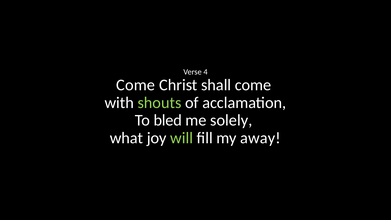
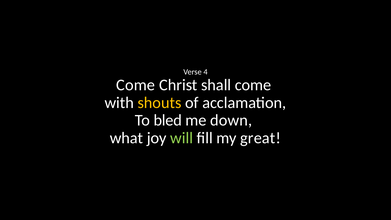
shouts colour: light green -> yellow
solely: solely -> down
away: away -> great
